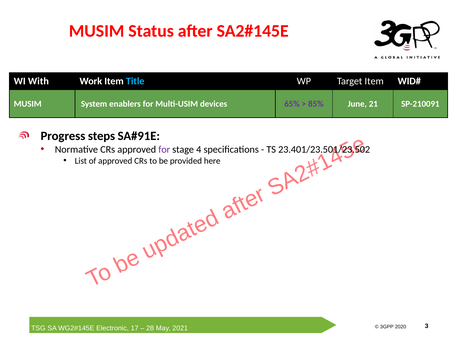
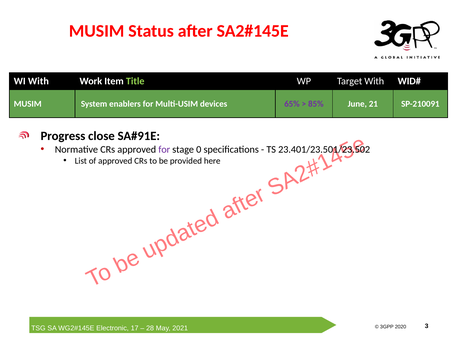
Title colour: light blue -> light green
Target Item: Item -> With
steps: steps -> close
stage 4: 4 -> 0
